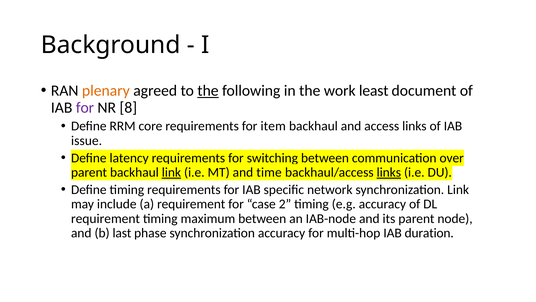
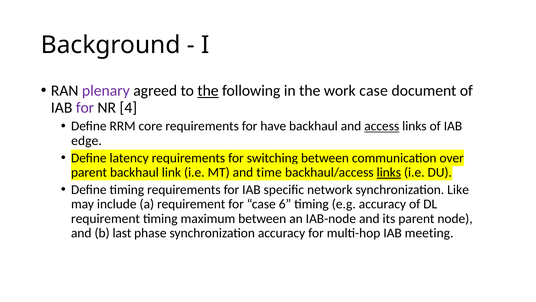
plenary colour: orange -> purple
work least: least -> case
8: 8 -> 4
item: item -> have
access underline: none -> present
issue: issue -> edge
link at (171, 172) underline: present -> none
synchronization Link: Link -> Like
2: 2 -> 6
duration: duration -> meeting
